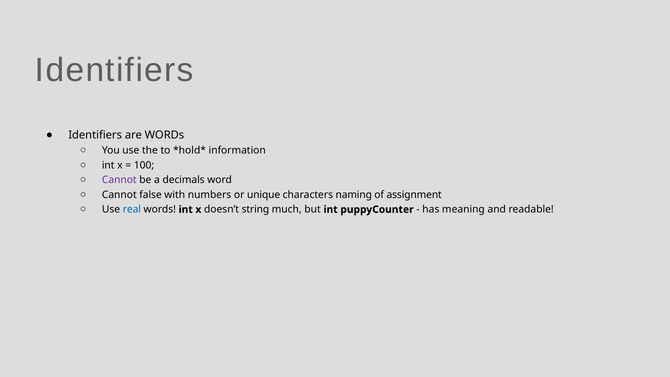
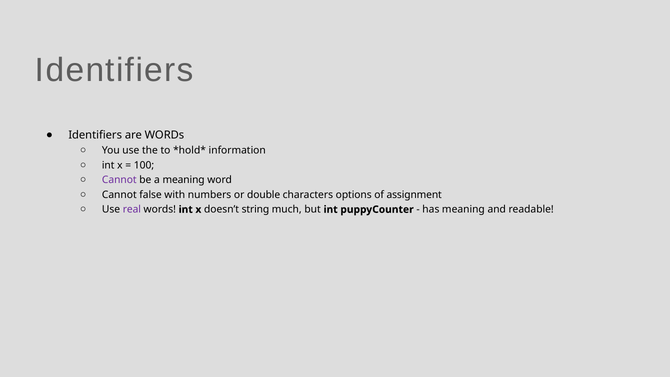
a decimals: decimals -> meaning
unique: unique -> double
naming: naming -> options
real colour: blue -> purple
